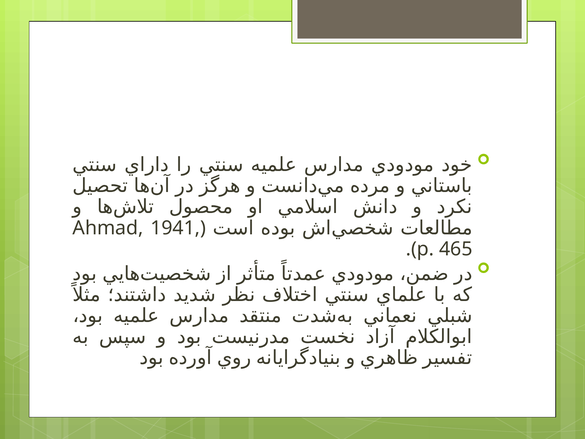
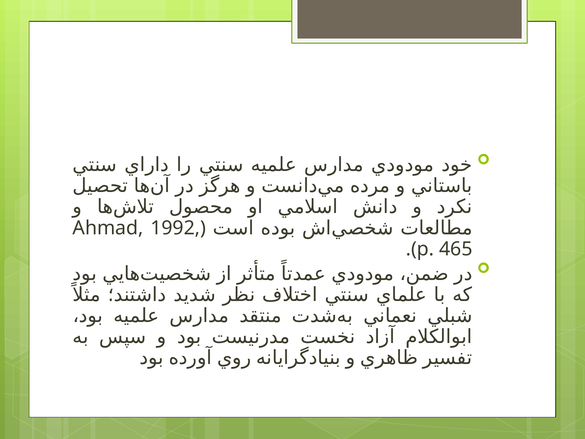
1941: 1941 -> 1992
